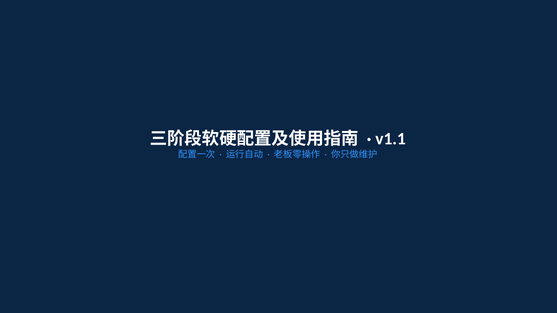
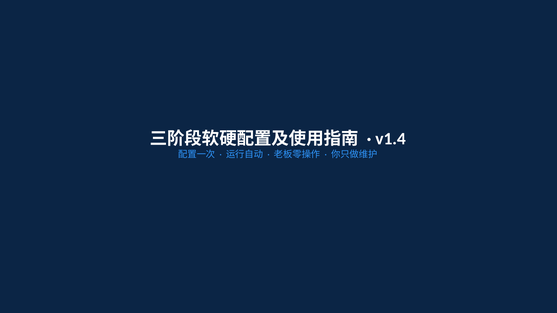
v1.1: v1.1 -> v1.4
